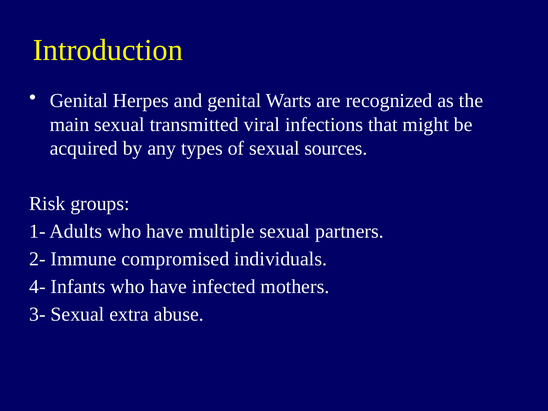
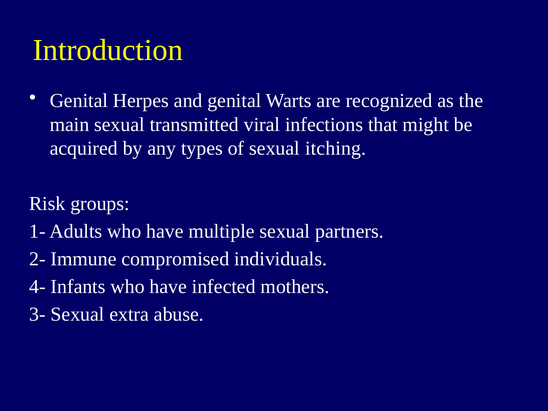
sources: sources -> itching
